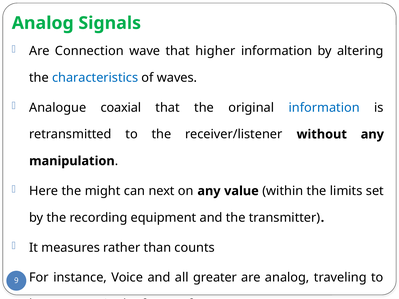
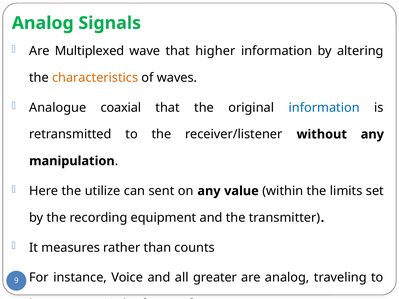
Connection: Connection -> Multiplexed
characteristics colour: blue -> orange
might: might -> utilize
next: next -> sent
